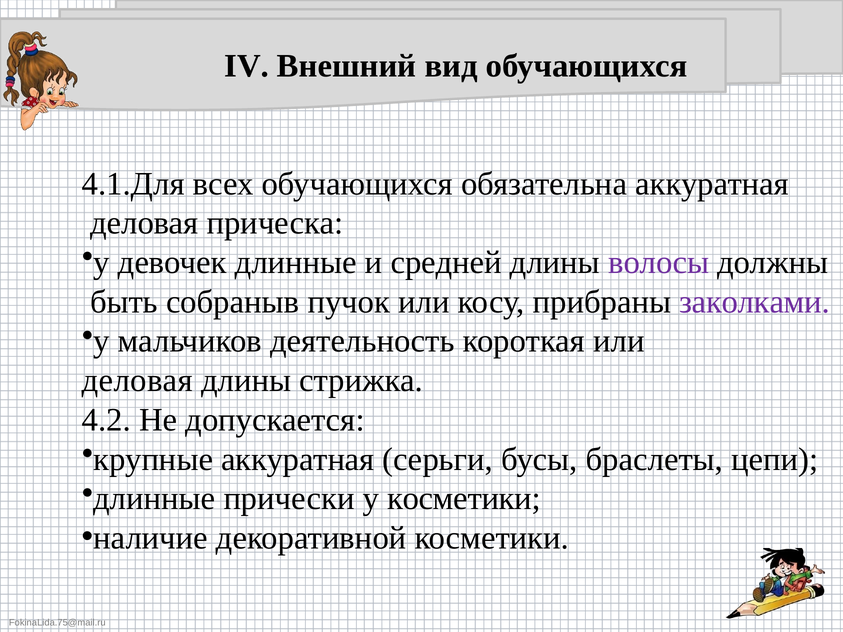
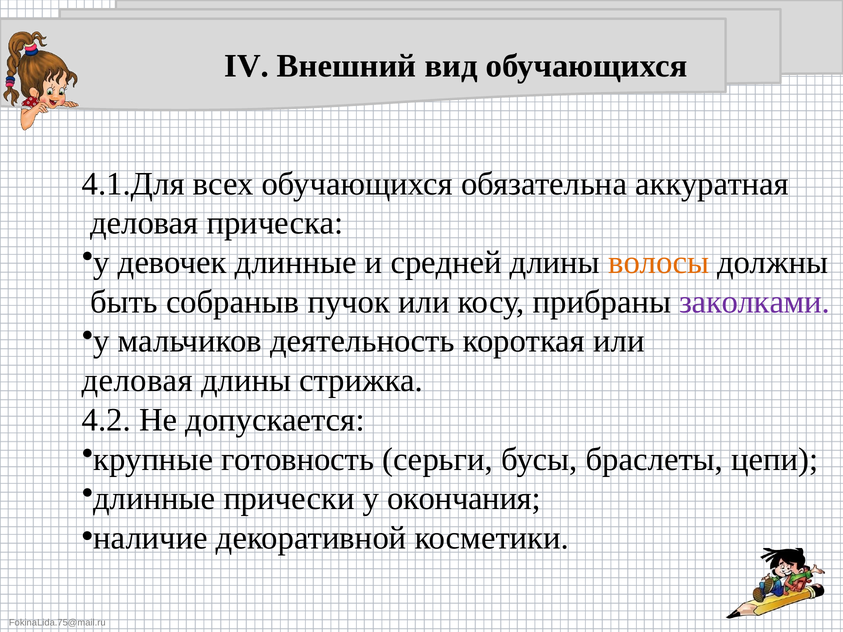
волосы colour: purple -> orange
крупные аккуратная: аккуратная -> готовность
у косметики: косметики -> окончания
